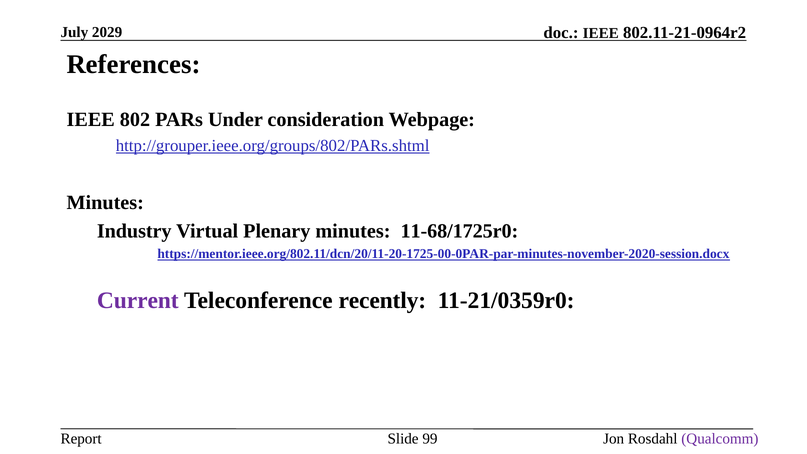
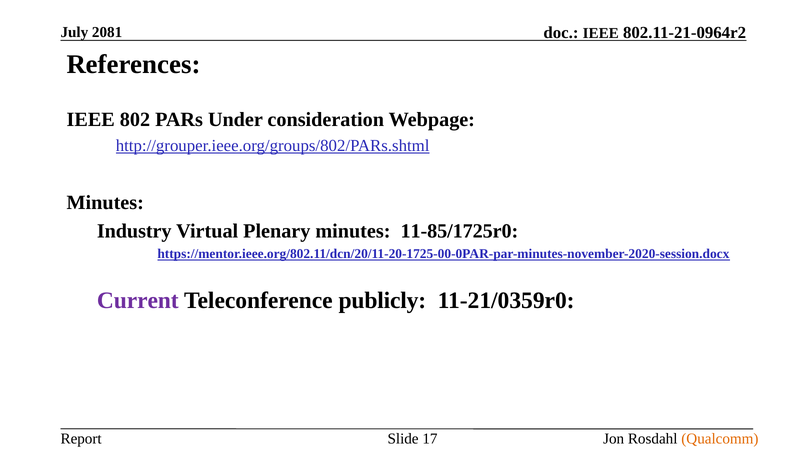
2029: 2029 -> 2081
11-68/1725r0: 11-68/1725r0 -> 11-85/1725r0
recently: recently -> publicly
99: 99 -> 17
Qualcomm colour: purple -> orange
